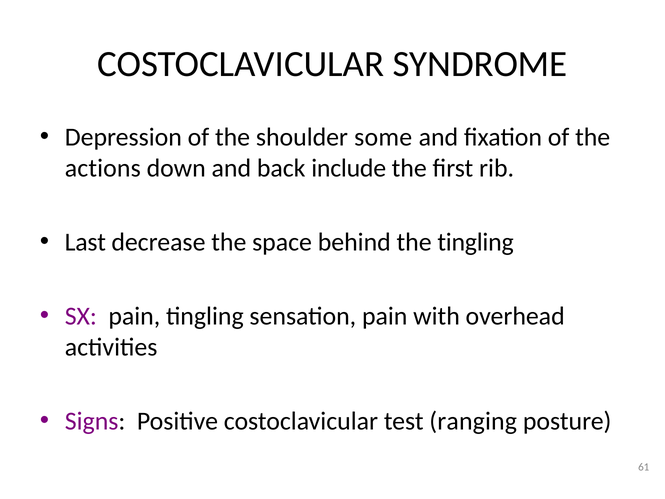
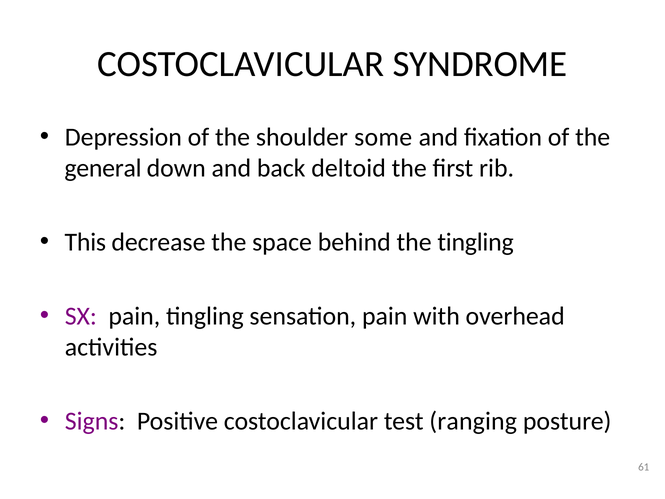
actions: actions -> general
include: include -> deltoid
Last: Last -> This
